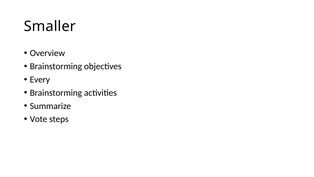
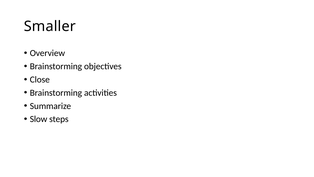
Every: Every -> Close
Vote: Vote -> Slow
